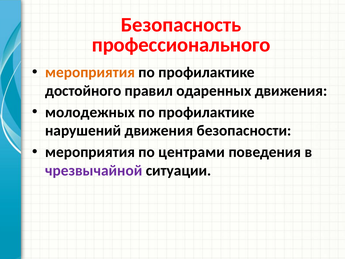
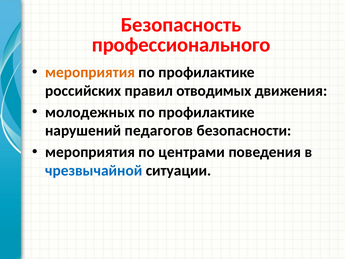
достойного: достойного -> российских
одаренных: одаренных -> отводимых
нарушений движения: движения -> педагогов
чрезвычайной colour: purple -> blue
